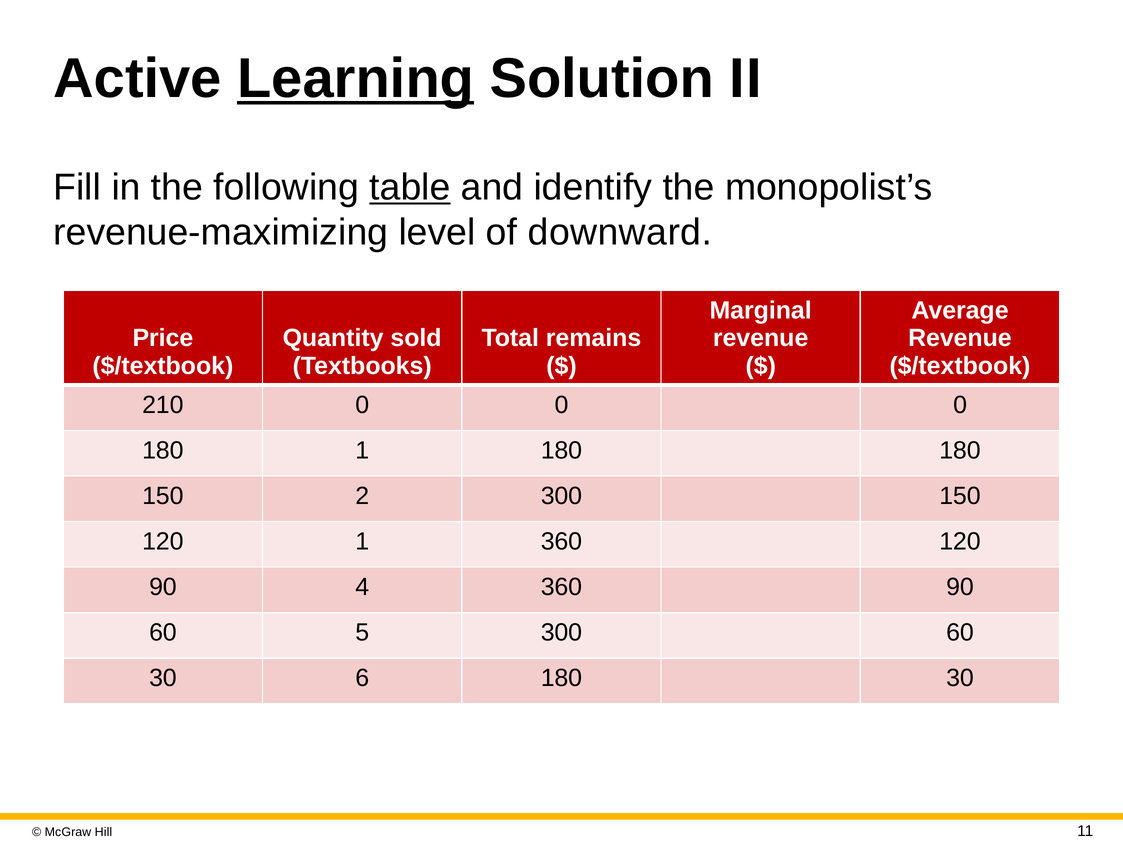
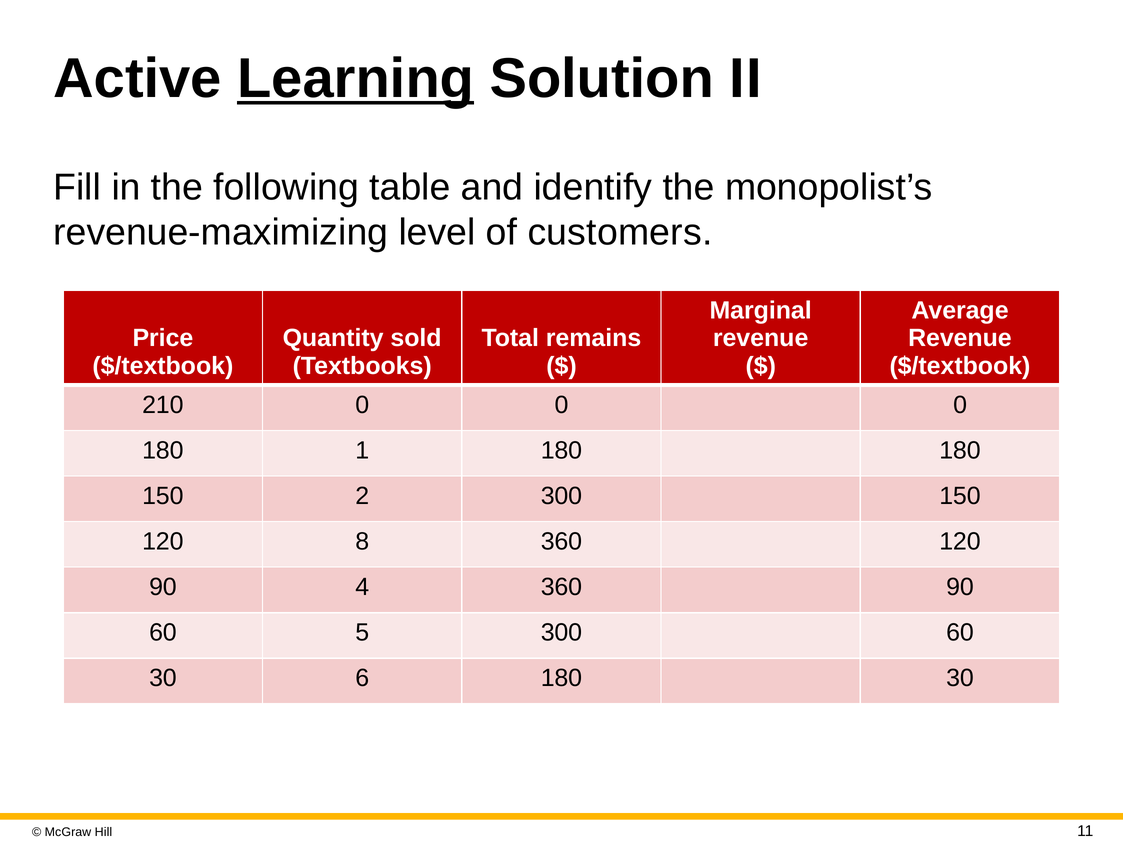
table underline: present -> none
downward: downward -> customers
120 1: 1 -> 8
